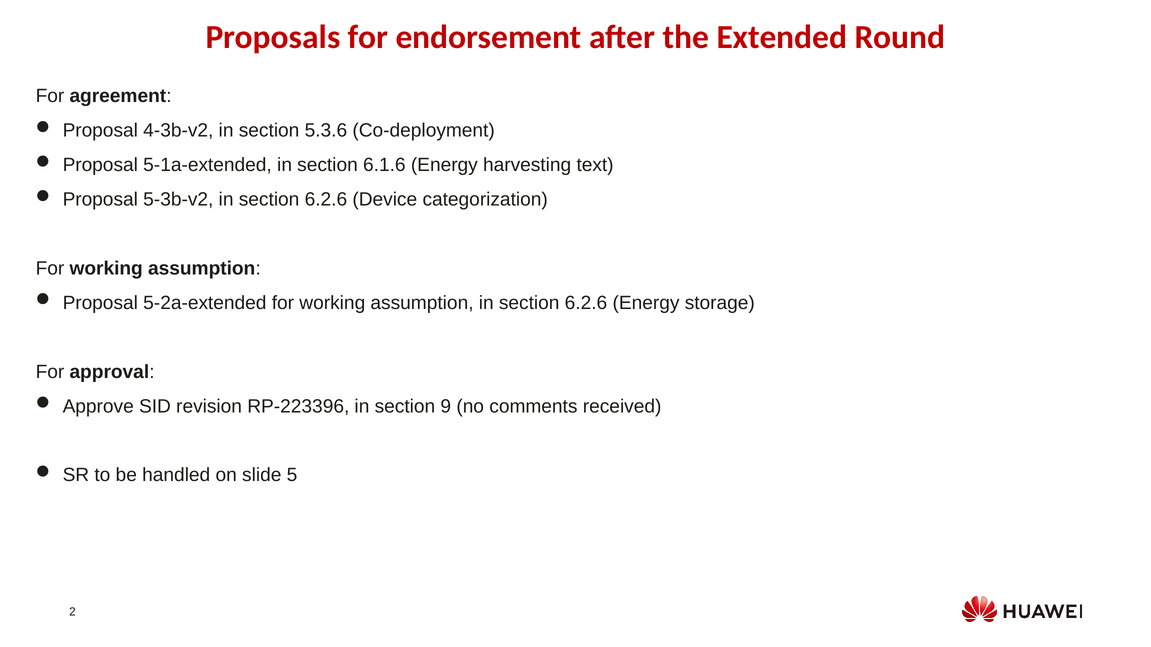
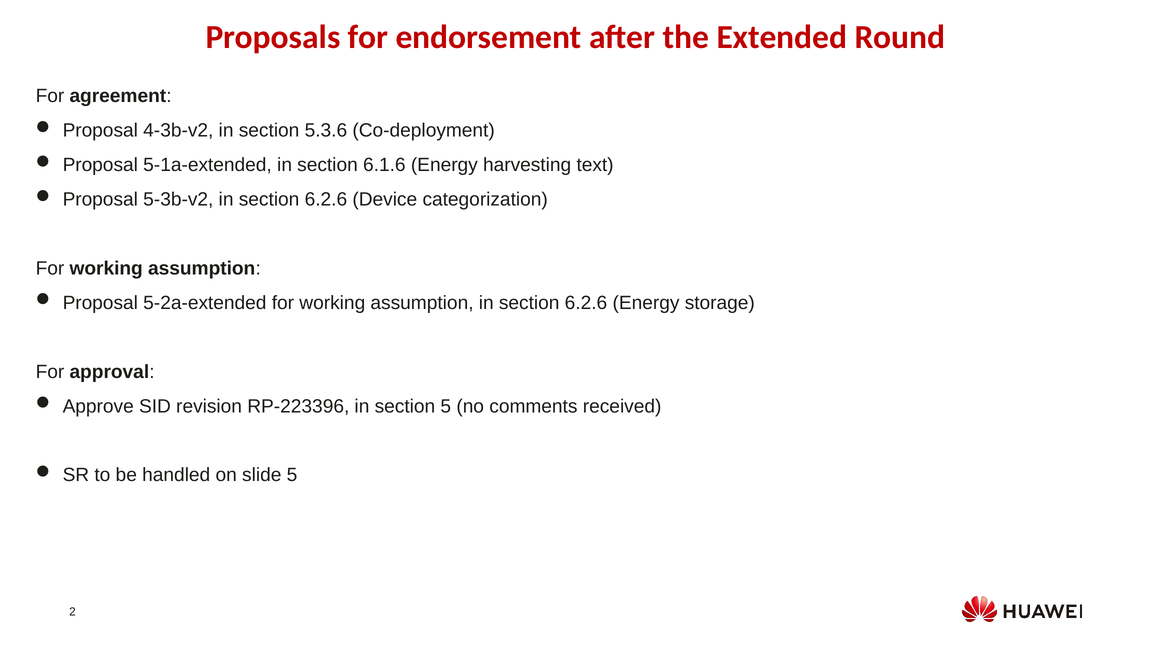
section 9: 9 -> 5
